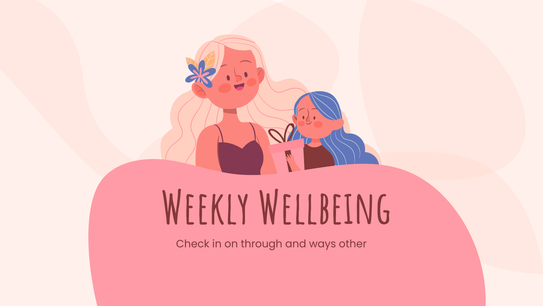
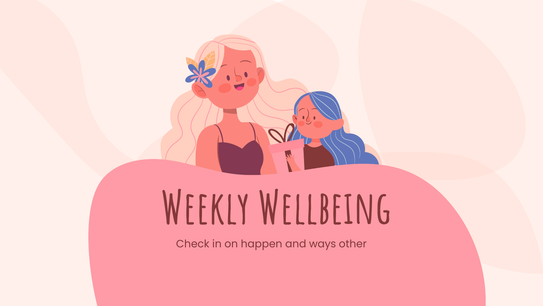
through: through -> happen
